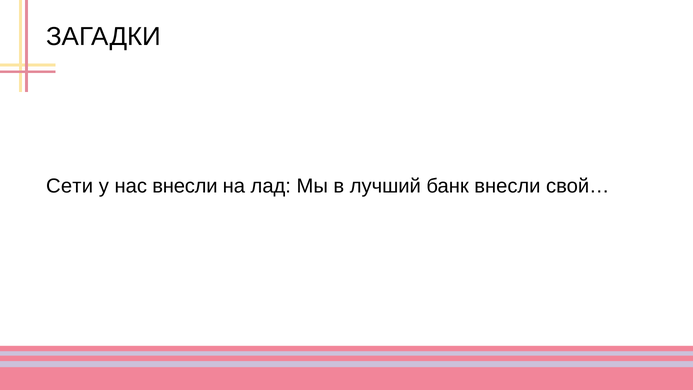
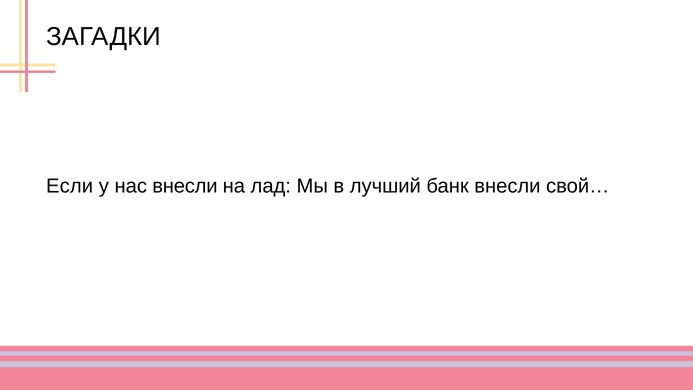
Сети: Сети -> Если
